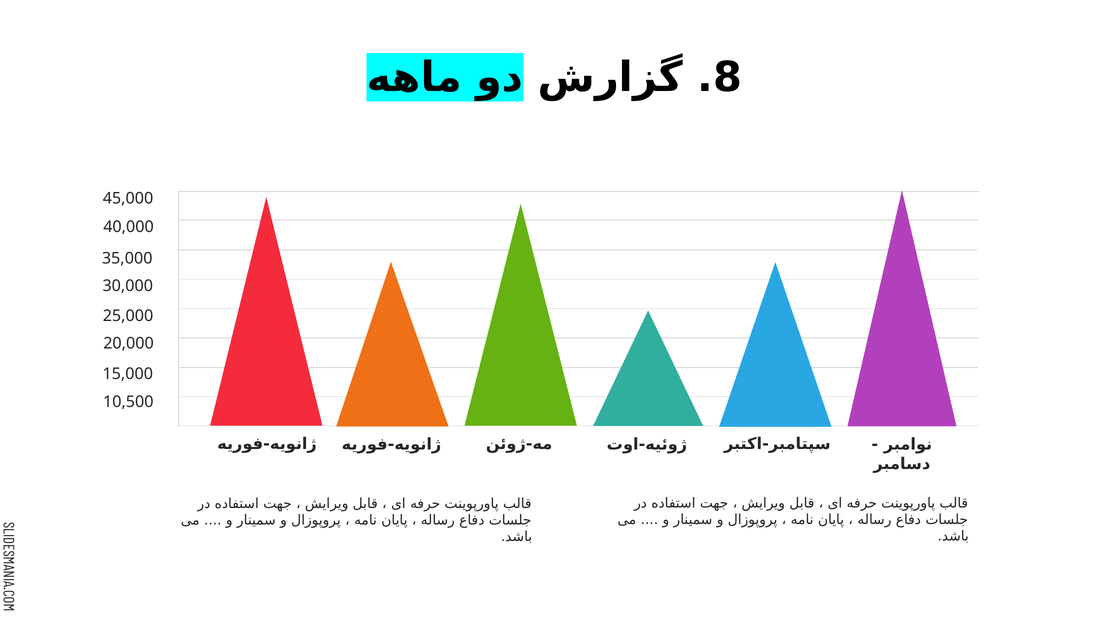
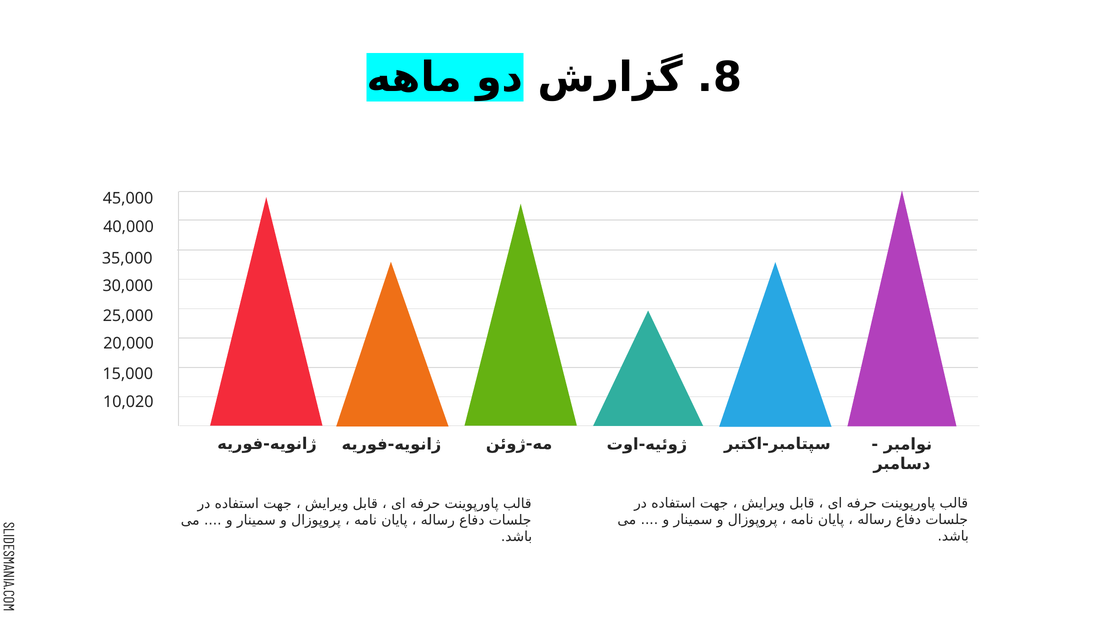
10,500: 10,500 -> 10,020
